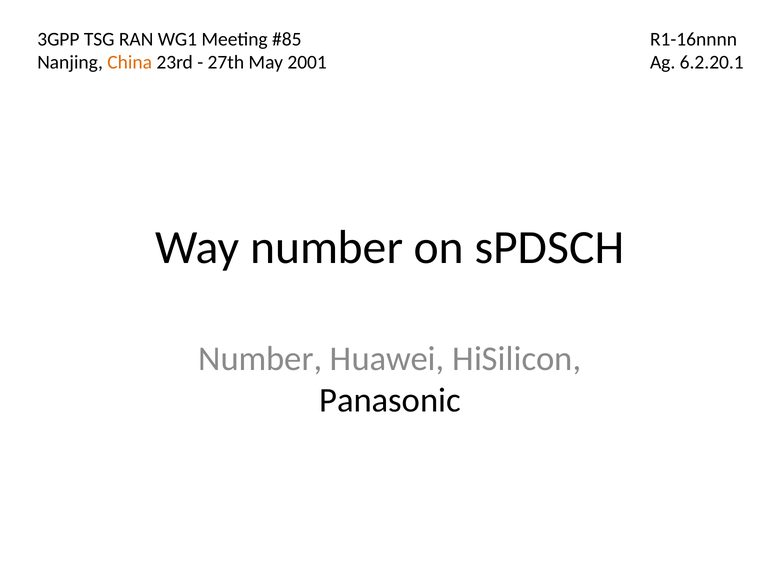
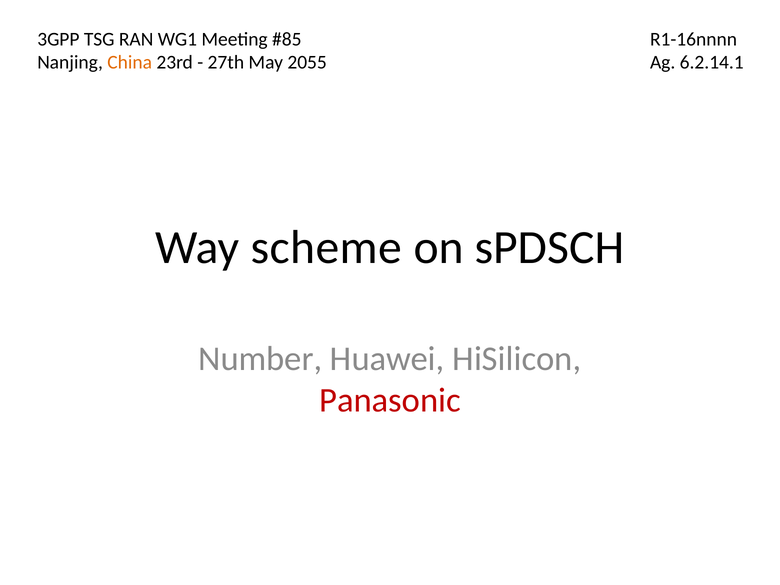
2001: 2001 -> 2055
6.2.20.1: 6.2.20.1 -> 6.2.14.1
Way number: number -> scheme
Panasonic colour: black -> red
